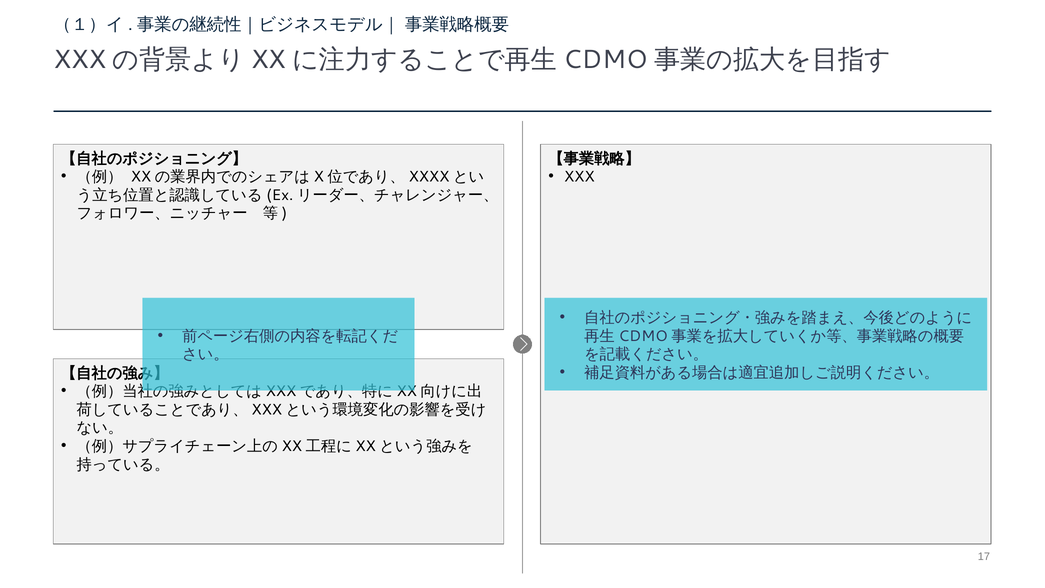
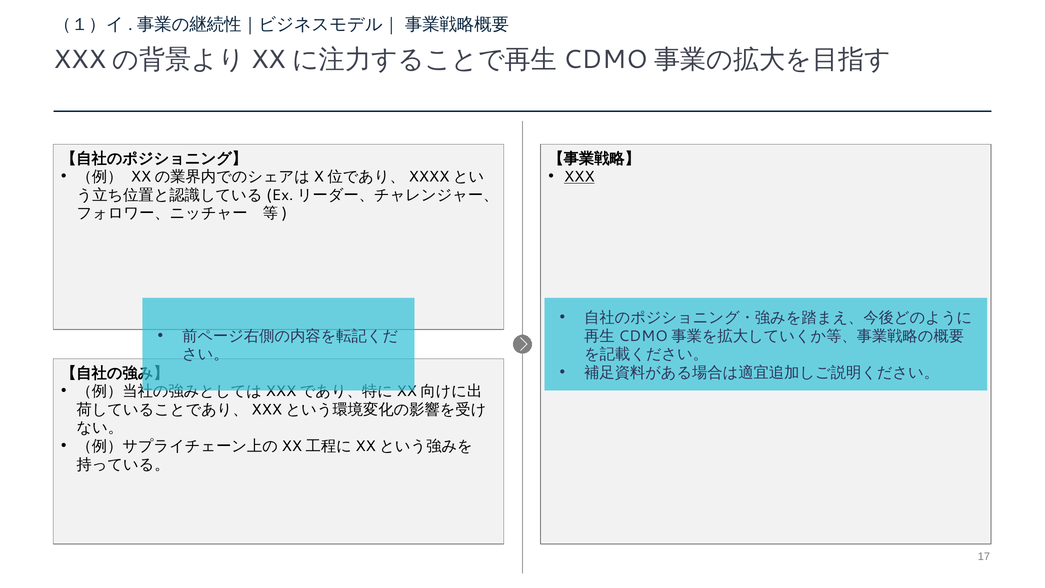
XXX underline: none -> present
